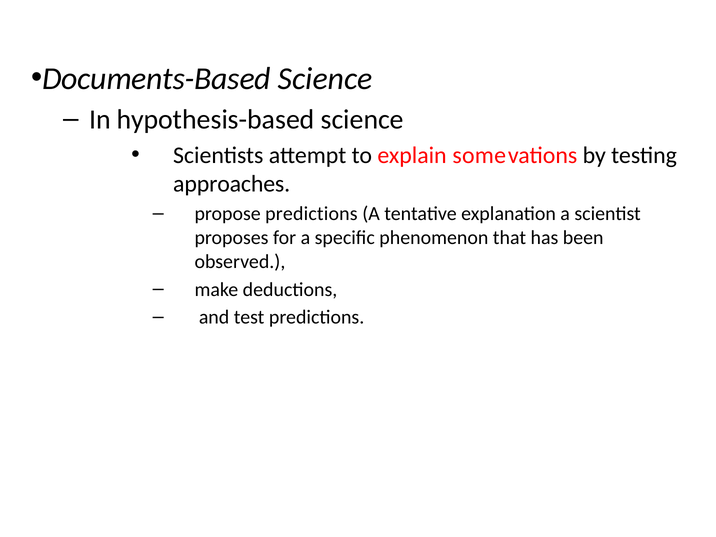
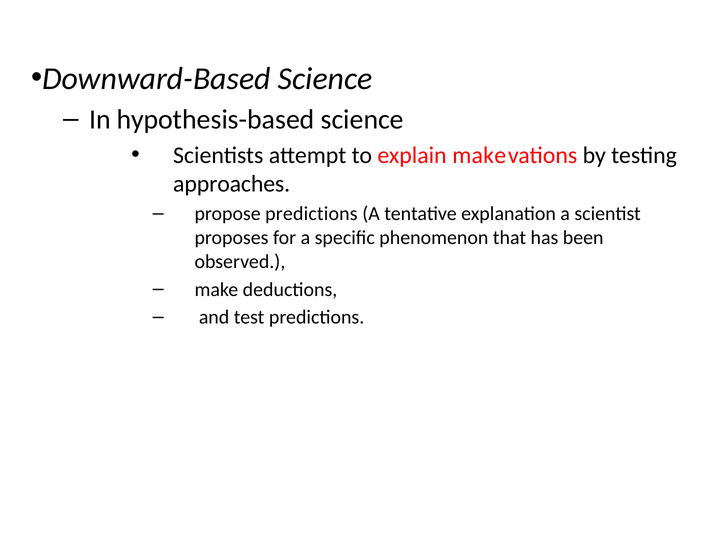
Documents-Based: Documents-Based -> Downward-Based
explain some: some -> make
